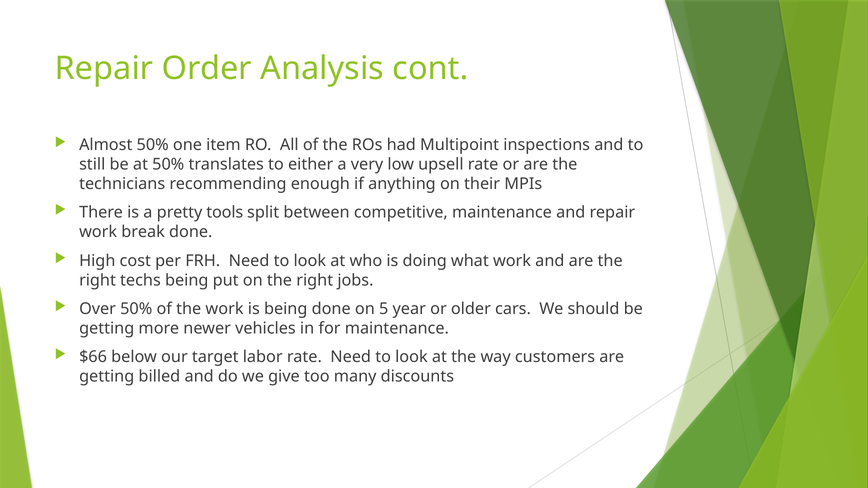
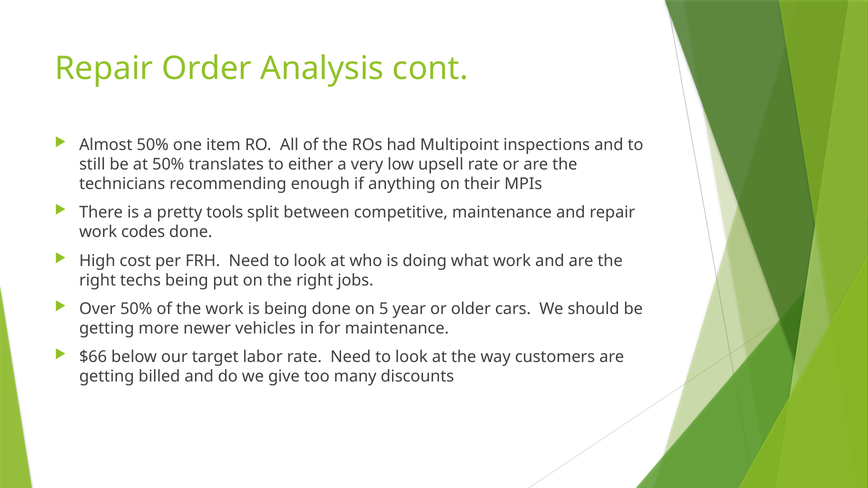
break: break -> codes
